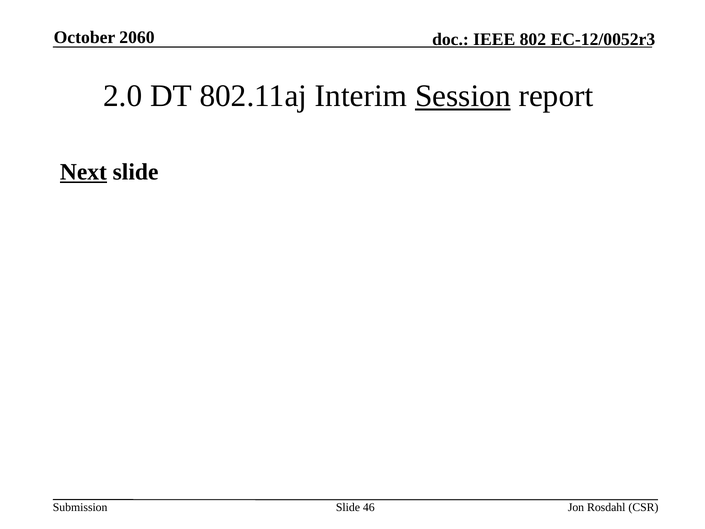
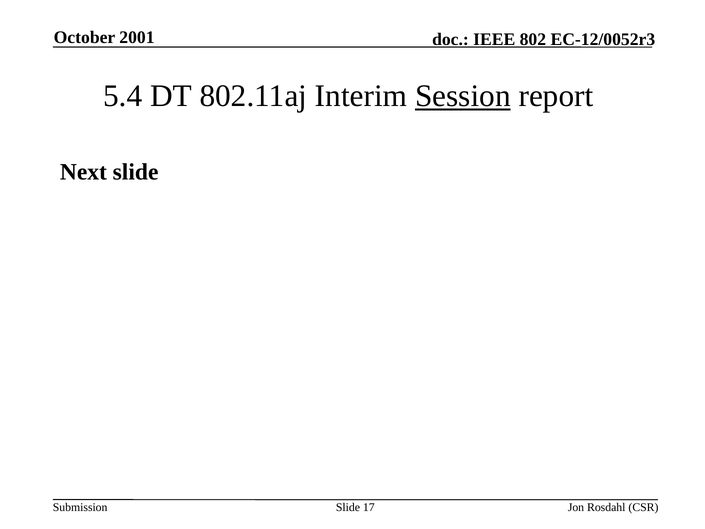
2060: 2060 -> 2001
2.0: 2.0 -> 5.4
Next underline: present -> none
46: 46 -> 17
